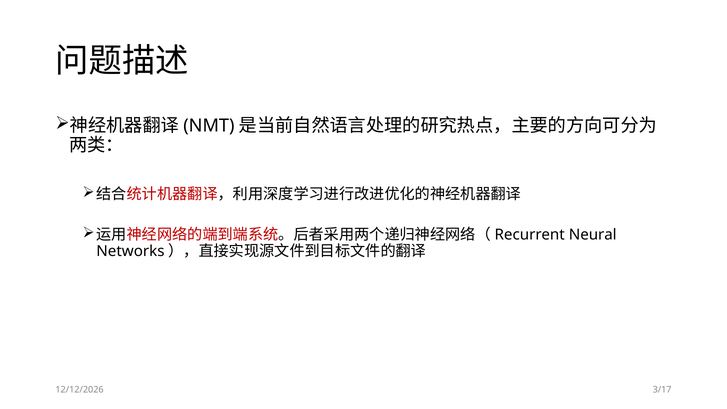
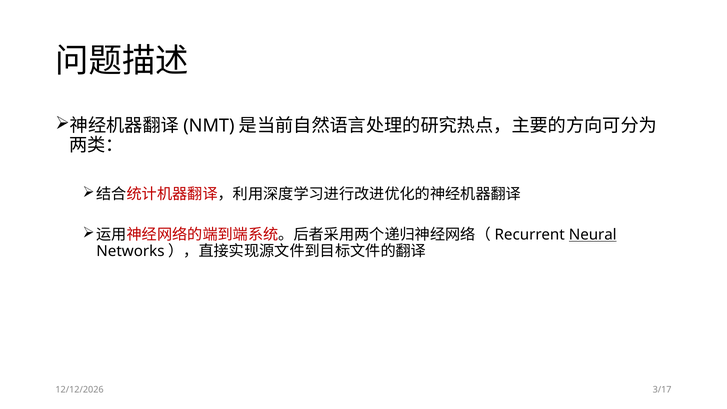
Neural underline: none -> present
